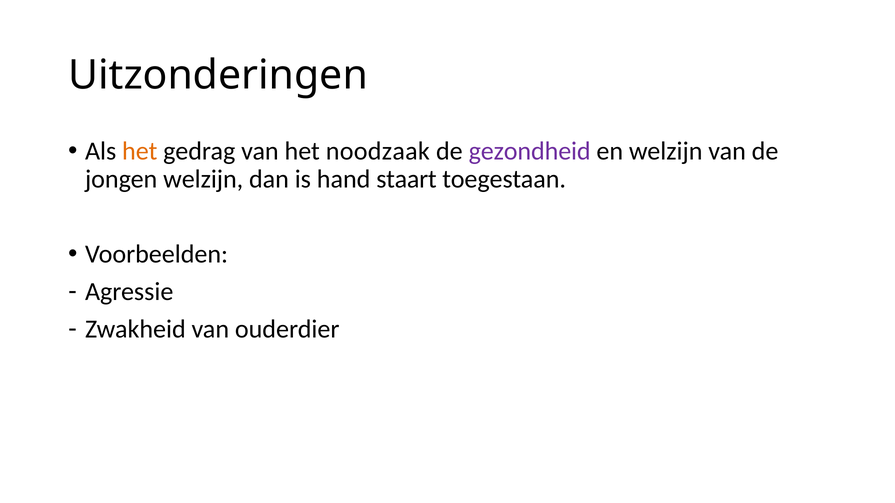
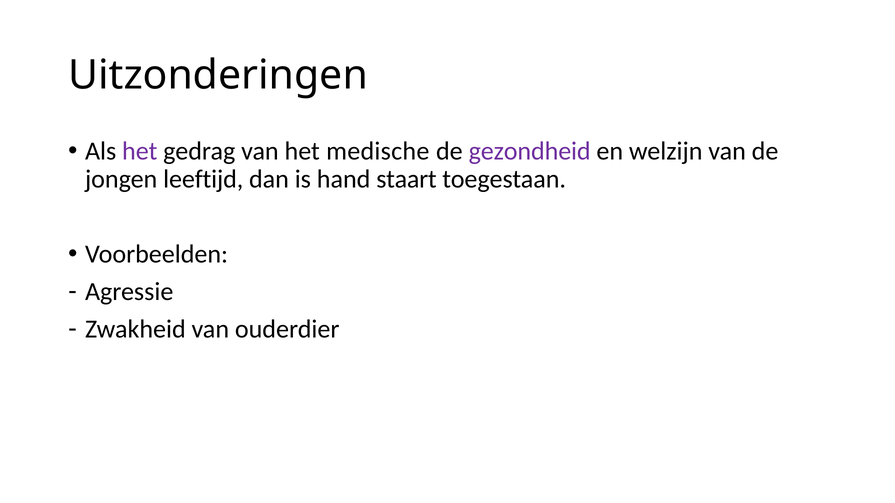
het at (140, 151) colour: orange -> purple
noodzaak: noodzaak -> medische
jongen welzijn: welzijn -> leeftijd
